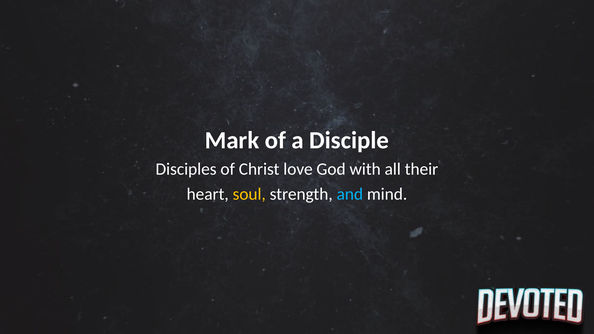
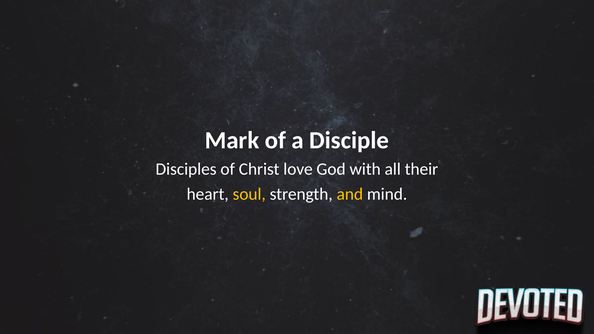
and colour: light blue -> yellow
